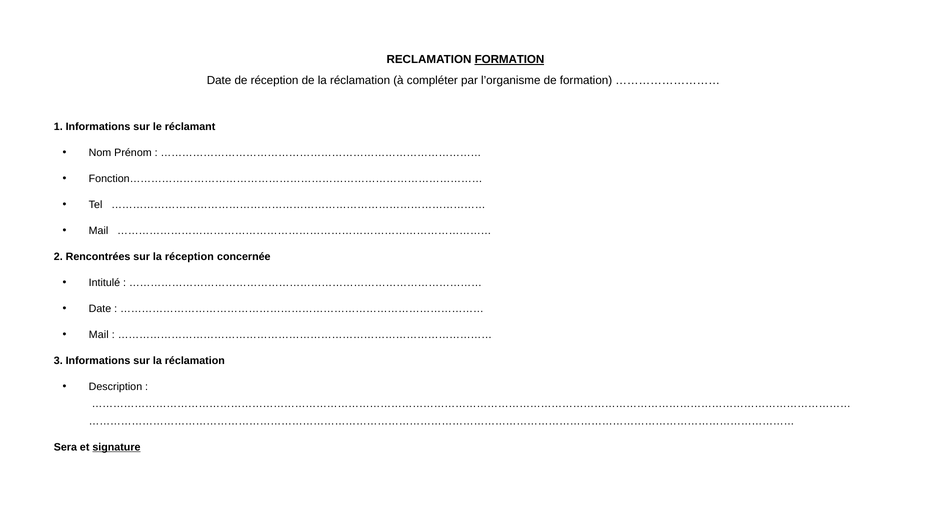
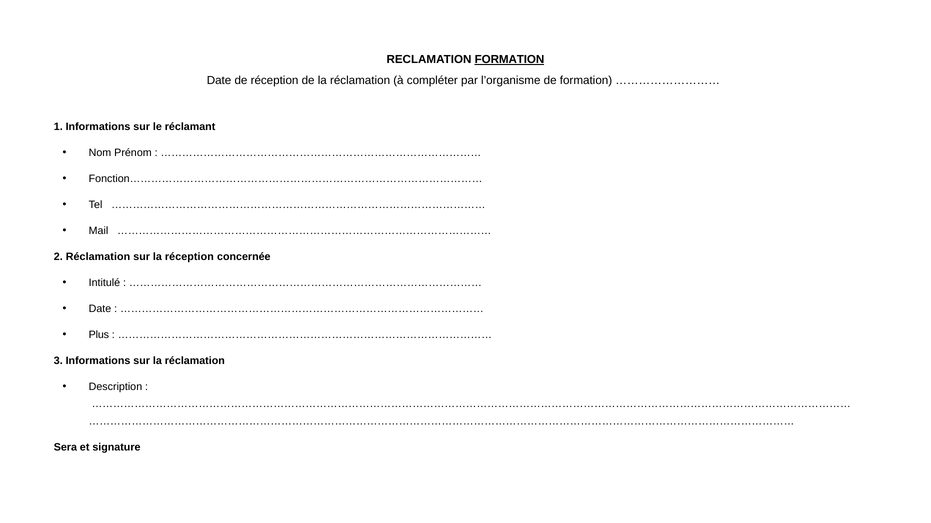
2 Rencontrées: Rencontrées -> Réclamation
Mail at (99, 335): Mail -> Plus
signature underline: present -> none
